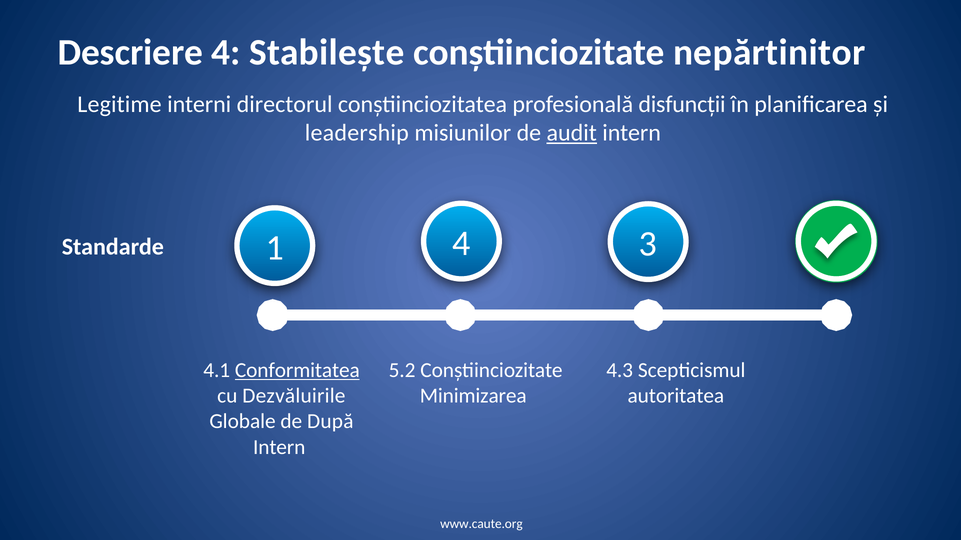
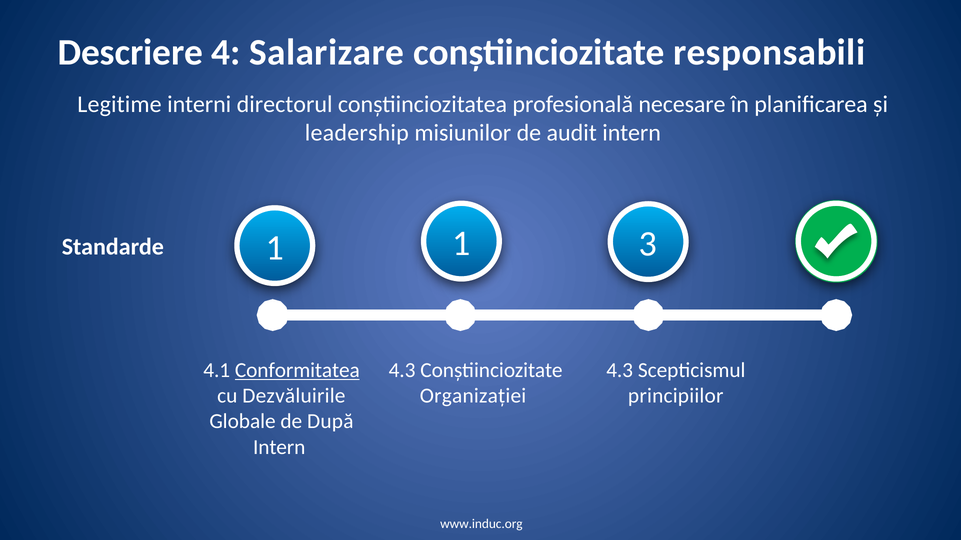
Stabilește: Stabilește -> Salarizare
nepărtinitor: nepărtinitor -> responsabili
disfuncții: disfuncții -> necesare
audit underline: present -> none
1 4: 4 -> 1
5.2 at (402, 371): 5.2 -> 4.3
Minimizarea: Minimizarea -> Organizației
autoritatea: autoritatea -> principiilor
www.caute.org: www.caute.org -> www.induc.org
